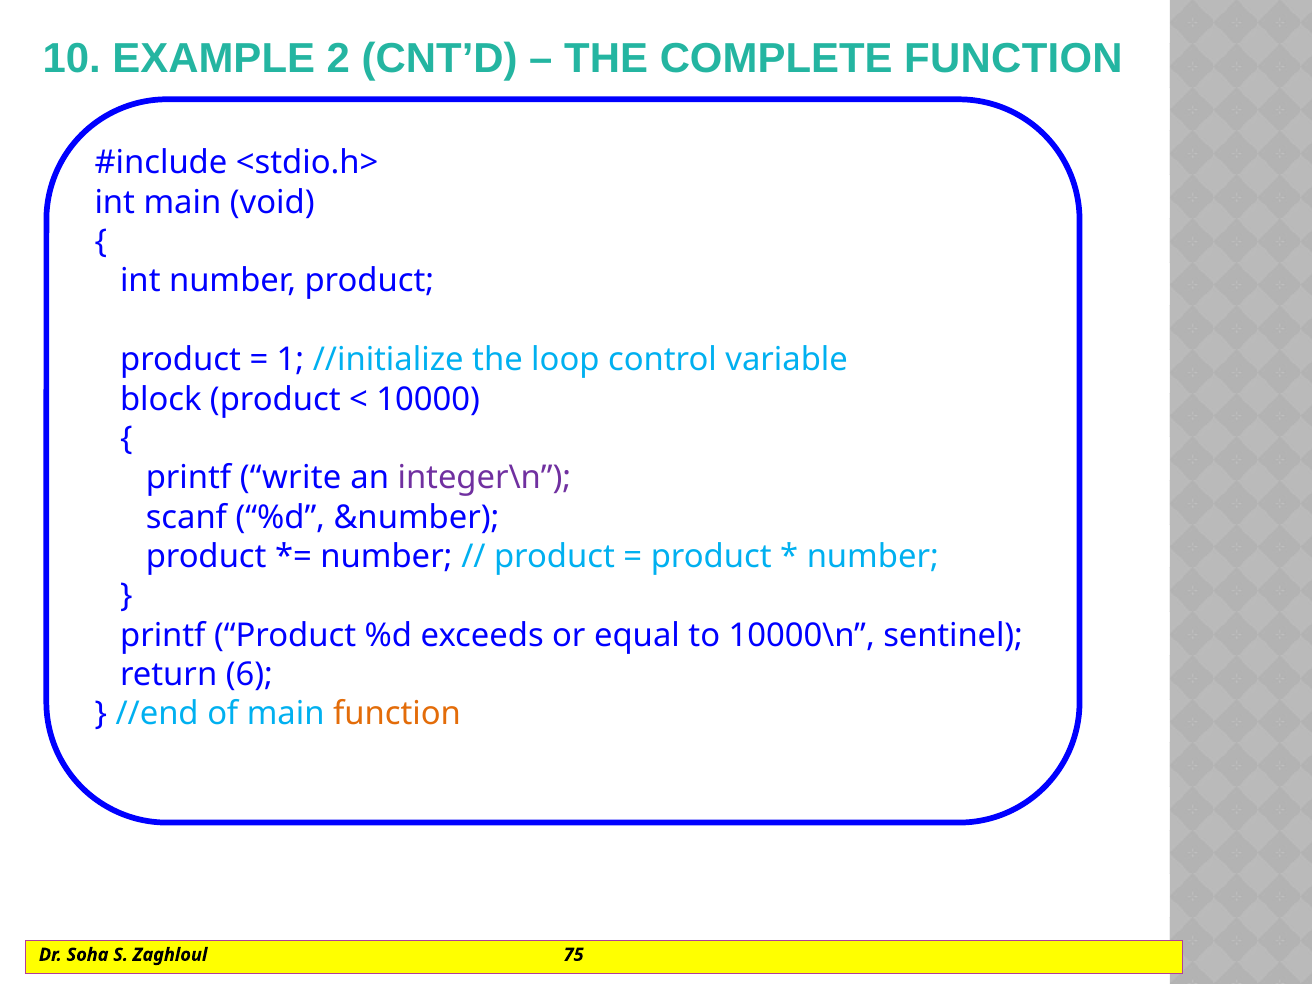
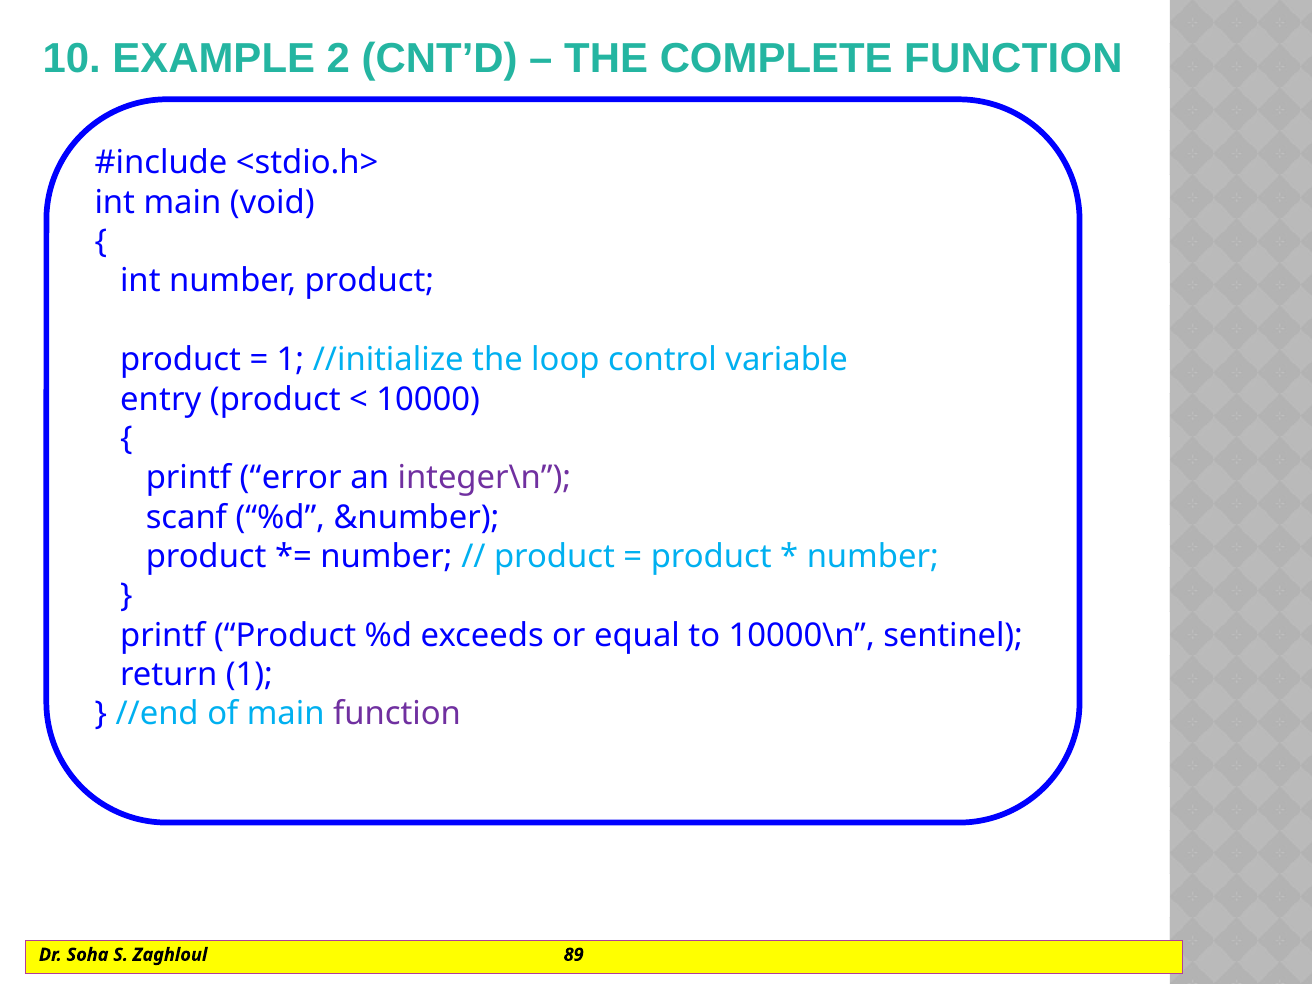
block: block -> entry
write: write -> error
return 6: 6 -> 1
function at (397, 714) colour: orange -> purple
75: 75 -> 89
